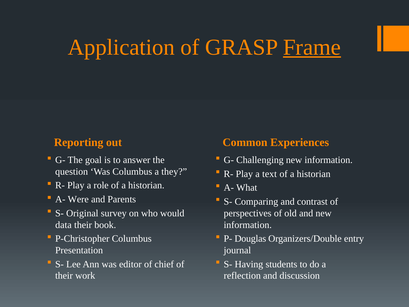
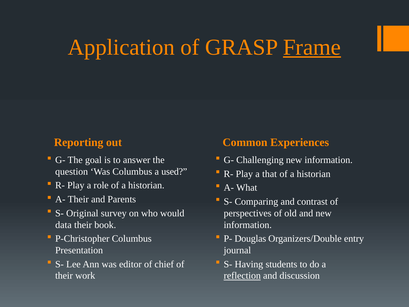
they: they -> used
text: text -> that
A- Were: Were -> Their
reflection underline: none -> present
